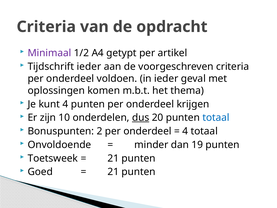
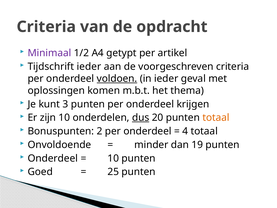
voldoen underline: none -> present
kunt 4: 4 -> 3
totaal at (216, 118) colour: blue -> orange
Toetsweek at (53, 158): Toetsweek -> Onderdeel
21 at (113, 158): 21 -> 10
21 at (113, 172): 21 -> 25
